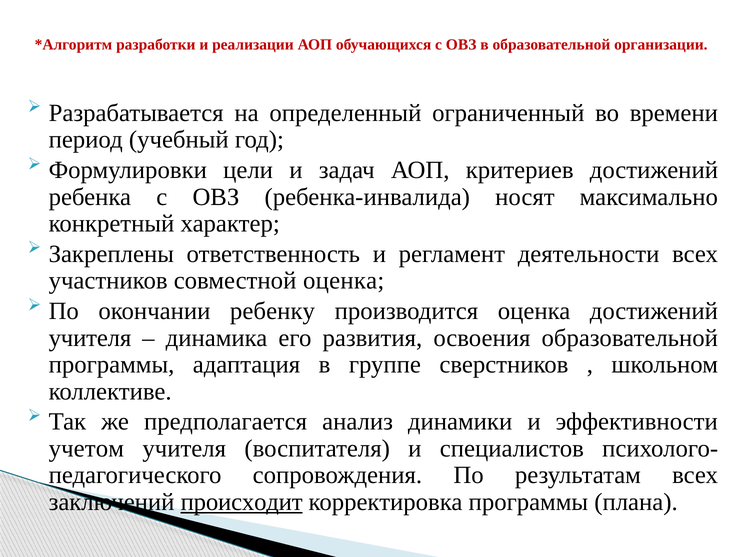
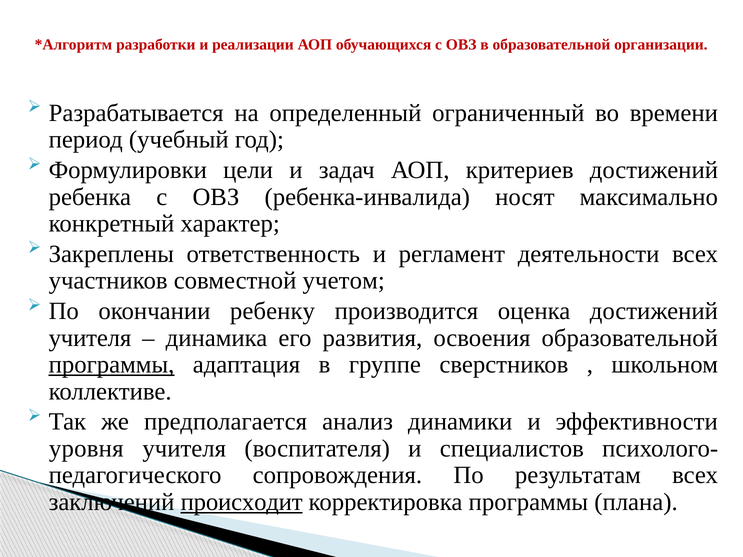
совместной оценка: оценка -> учетом
программы at (111, 365) underline: none -> present
учетом: учетом -> уровня
